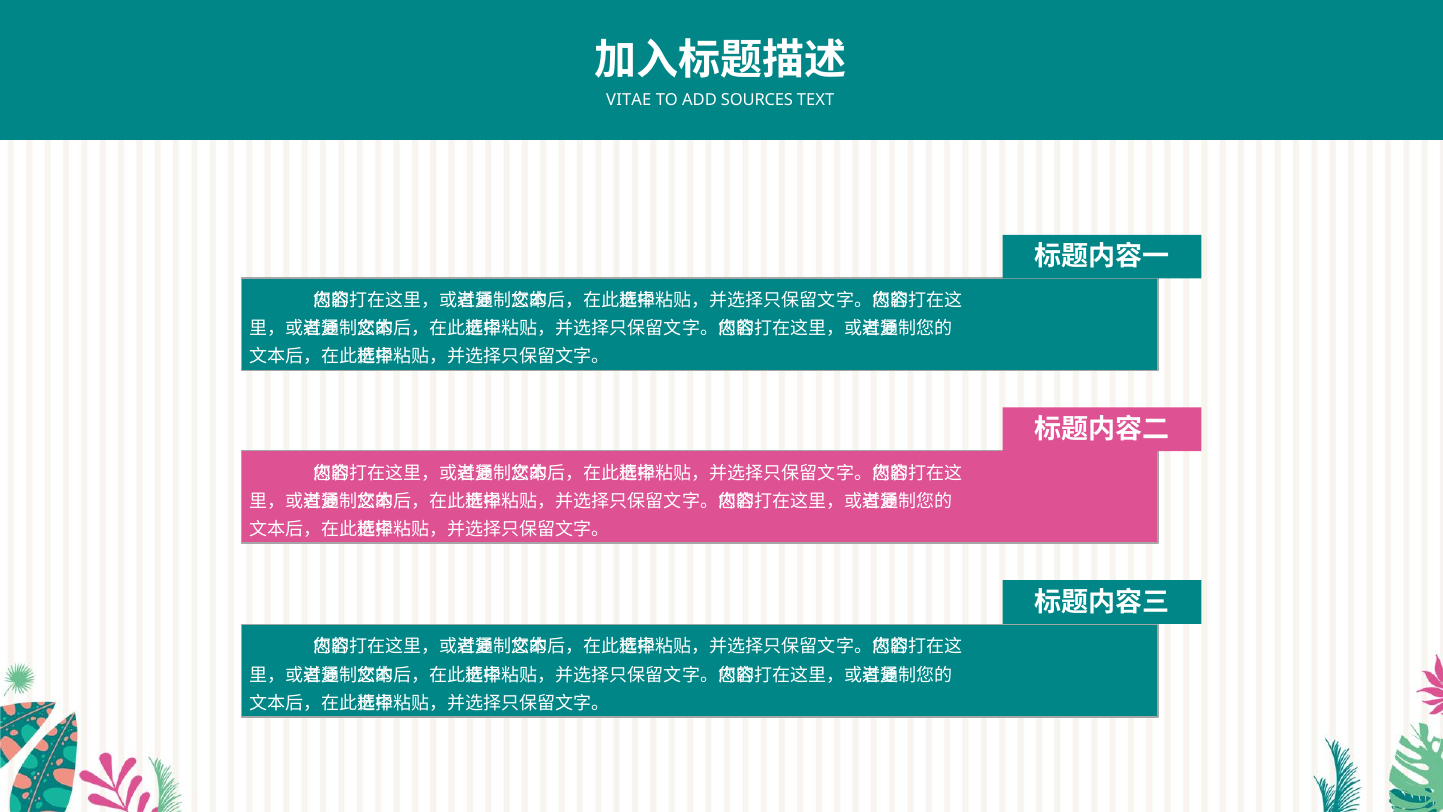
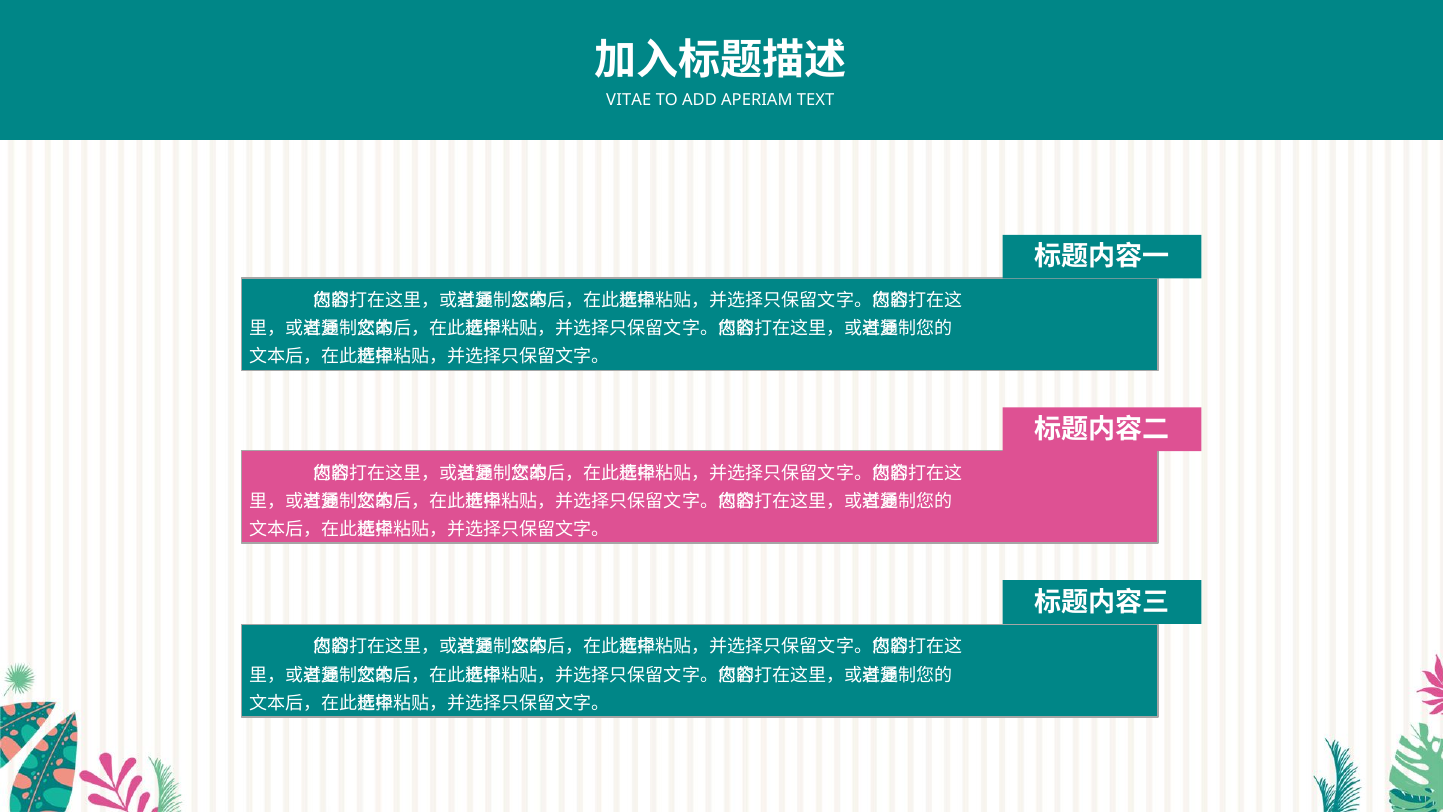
SOURCES: SOURCES -> APERIAM
